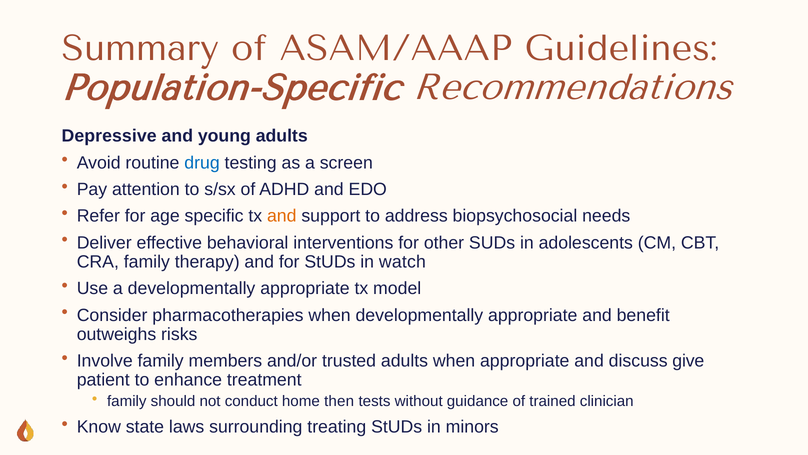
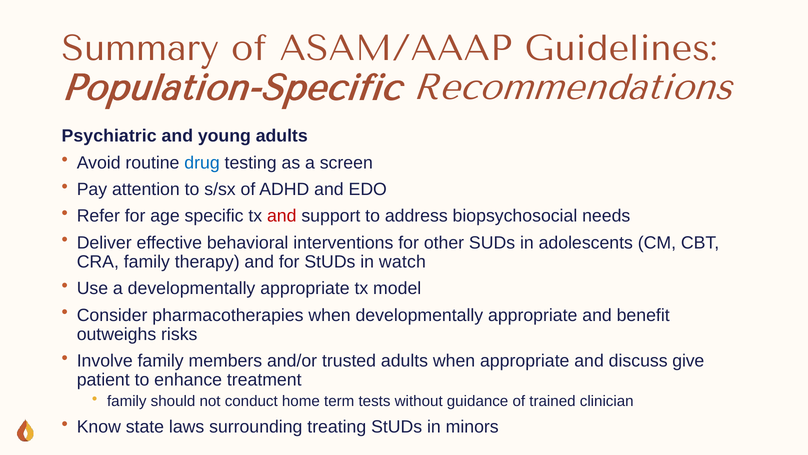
Depressive: Depressive -> Psychiatric
and at (282, 216) colour: orange -> red
then: then -> term
